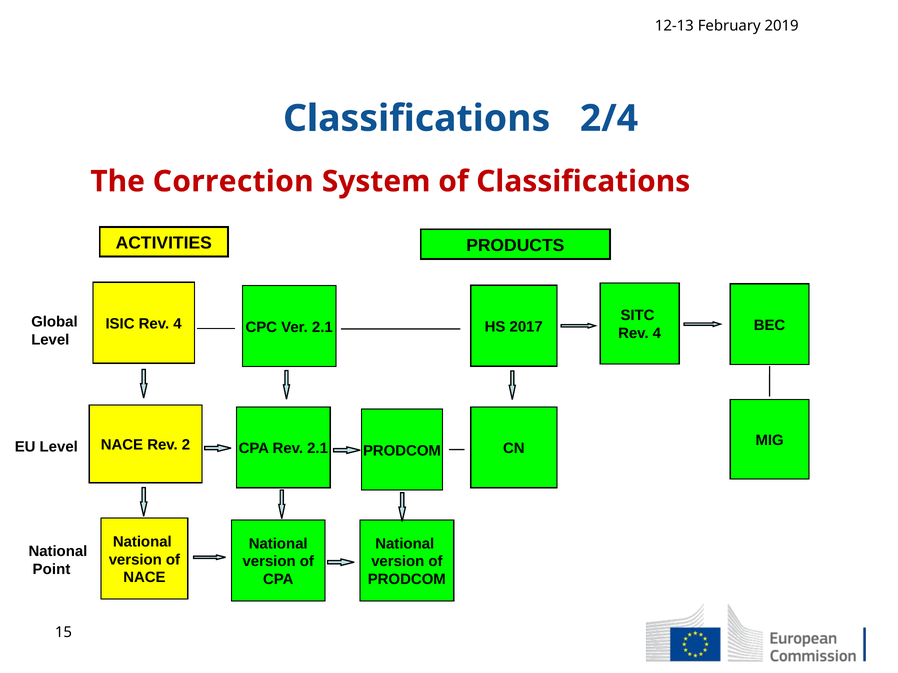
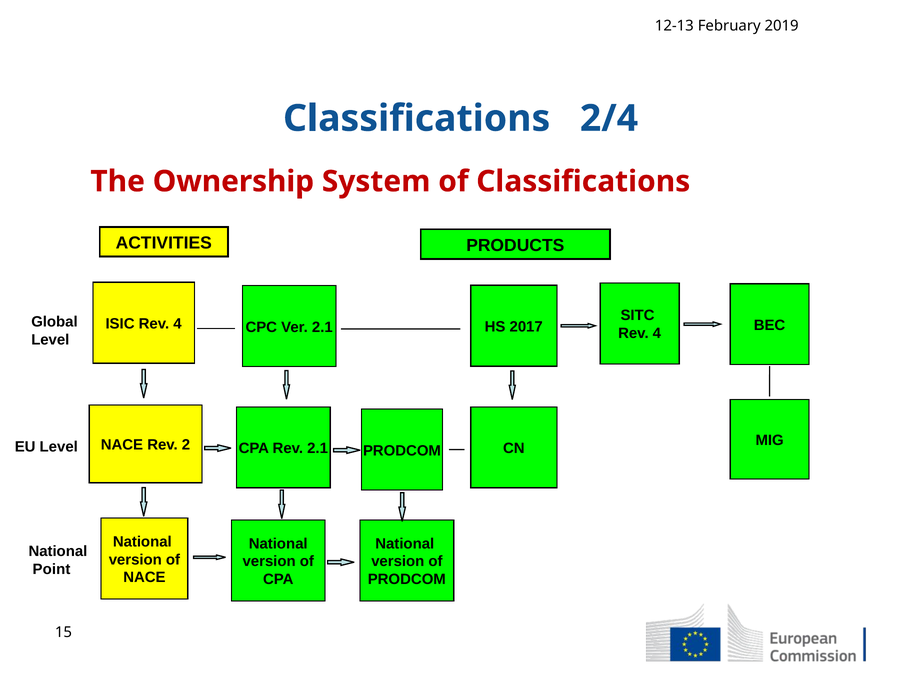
Correction: Correction -> Ownership
